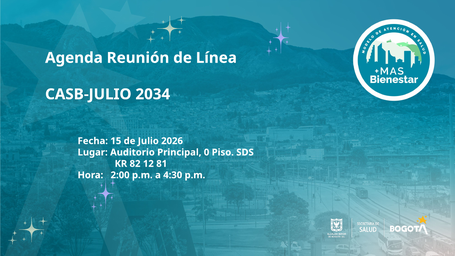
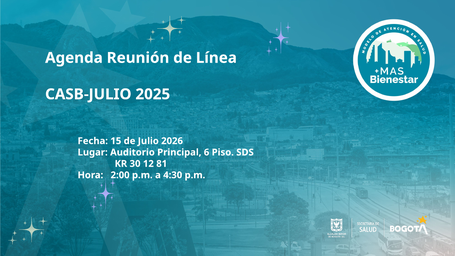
2034: 2034 -> 2025
0: 0 -> 6
82: 82 -> 30
